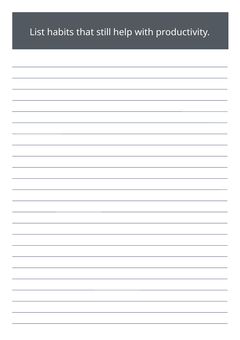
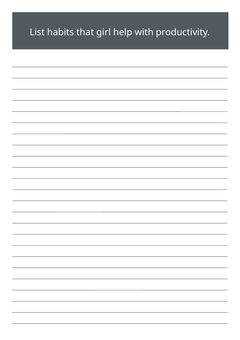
still: still -> girl
